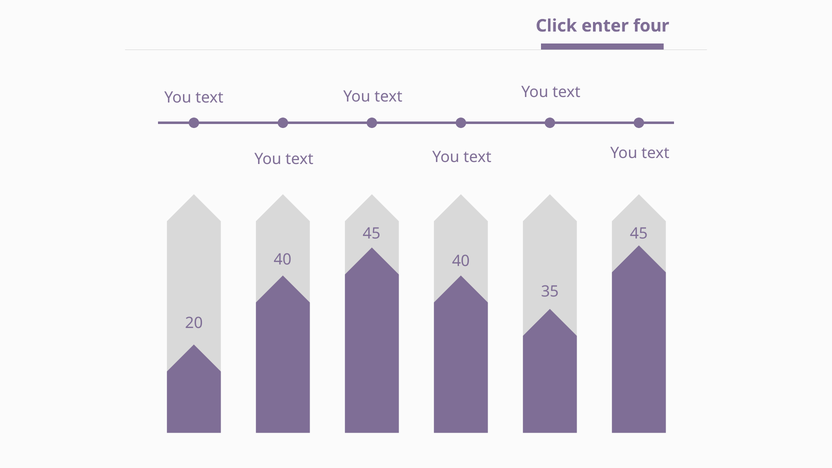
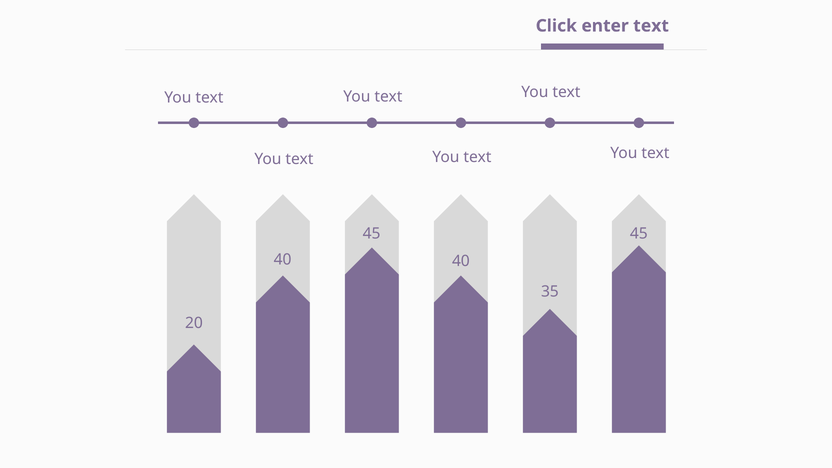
enter four: four -> text
